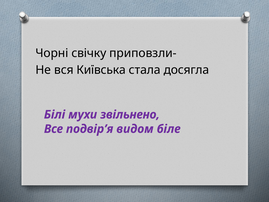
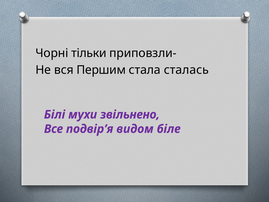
свічку: свічку -> тільки
Київська: Київська -> Першим
досягла: досягла -> сталась
